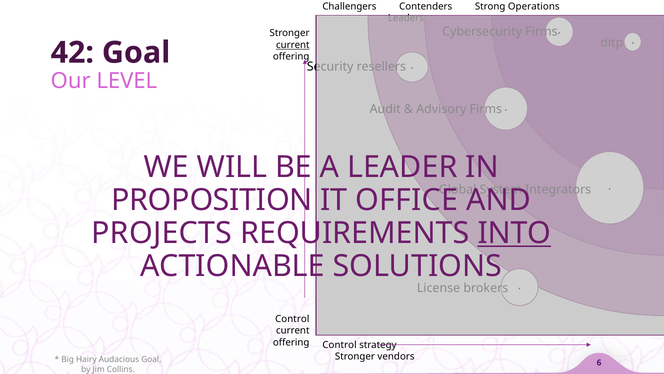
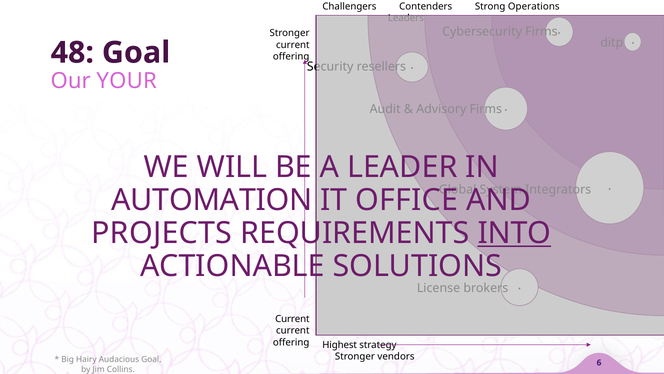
current at (293, 45) underline: present -> none
42: 42 -> 48
LEVEL: LEVEL -> YOUR
PROPOSITION: PROPOSITION -> AUTOMATION
Control at (292, 319): Control -> Current
Control at (340, 345): Control -> Highest
